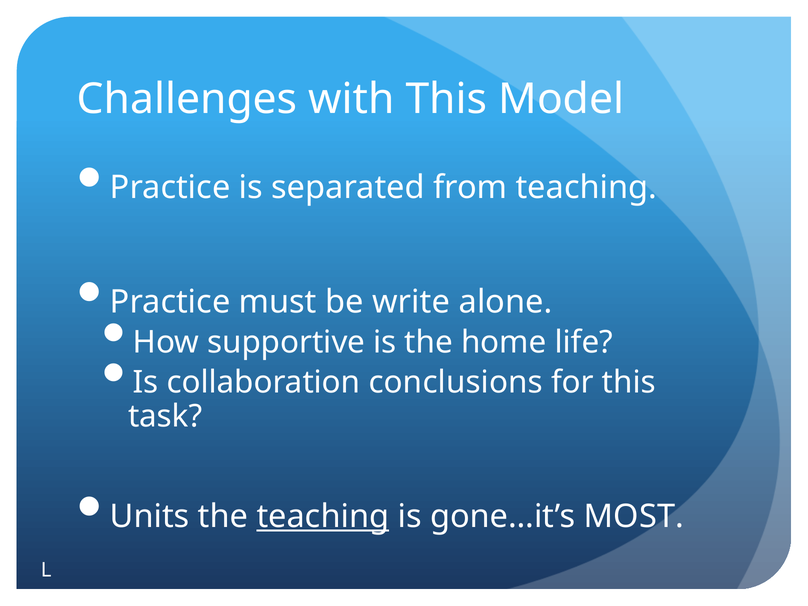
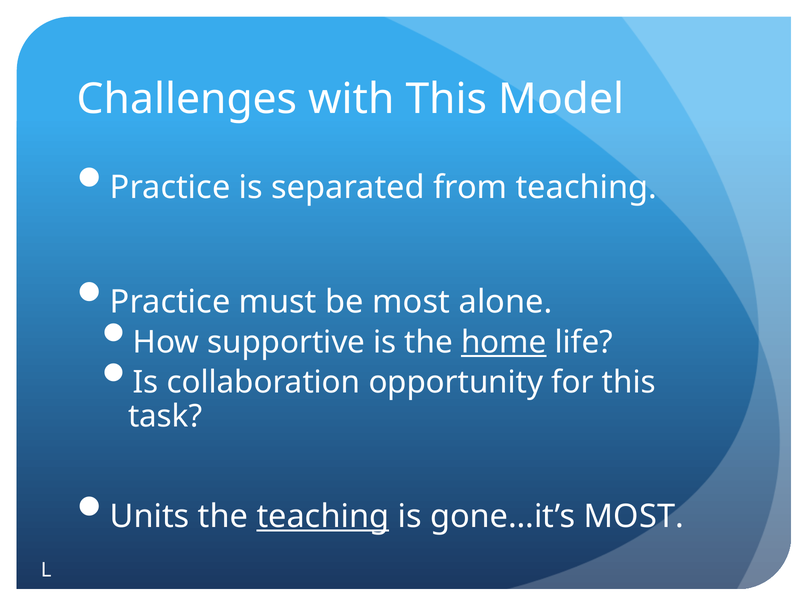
be write: write -> most
home underline: none -> present
conclusions: conclusions -> opportunity
